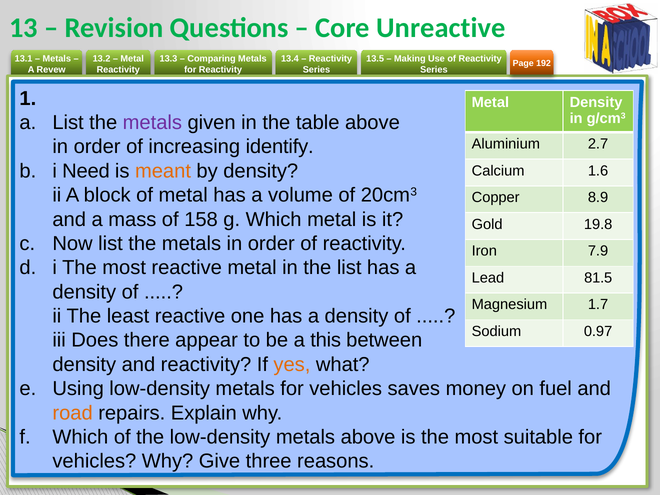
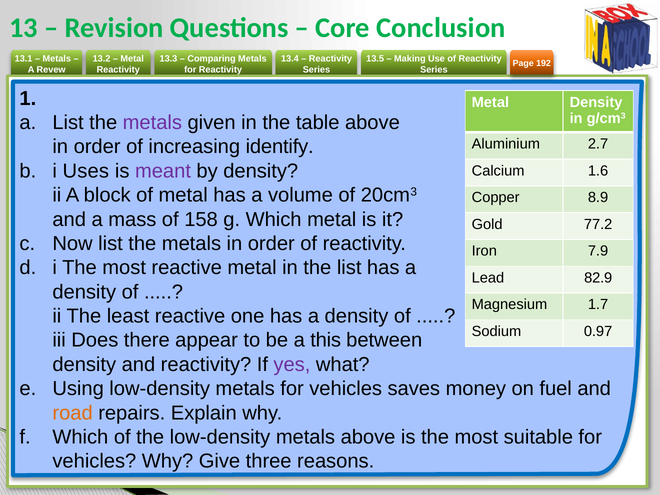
Unreactive: Unreactive -> Conclusion
Need: Need -> Uses
meant colour: orange -> purple
19.8: 19.8 -> 77.2
81.5: 81.5 -> 82.9
yes colour: orange -> purple
